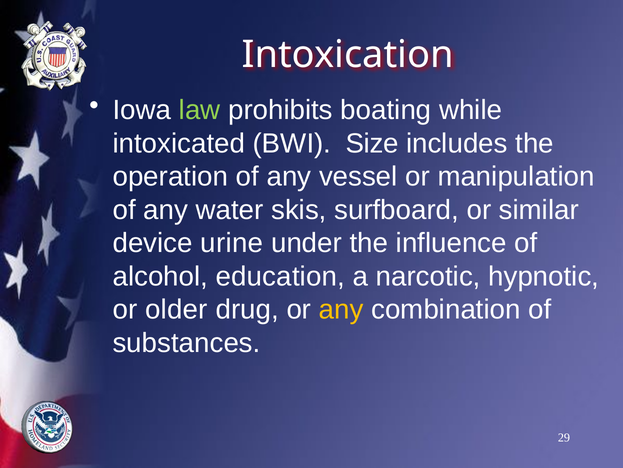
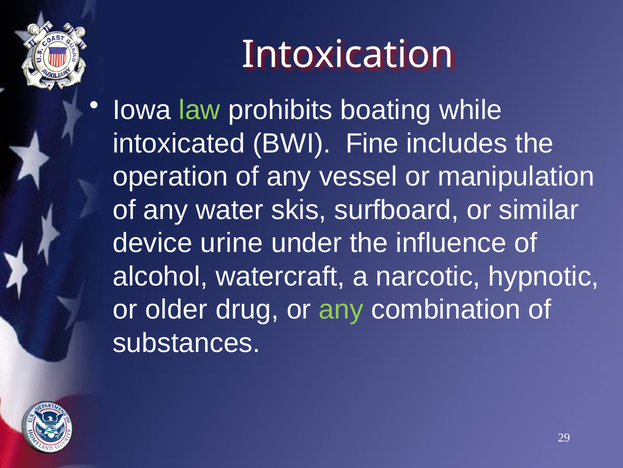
Size: Size -> Fine
education: education -> watercraft
any at (341, 309) colour: yellow -> light green
